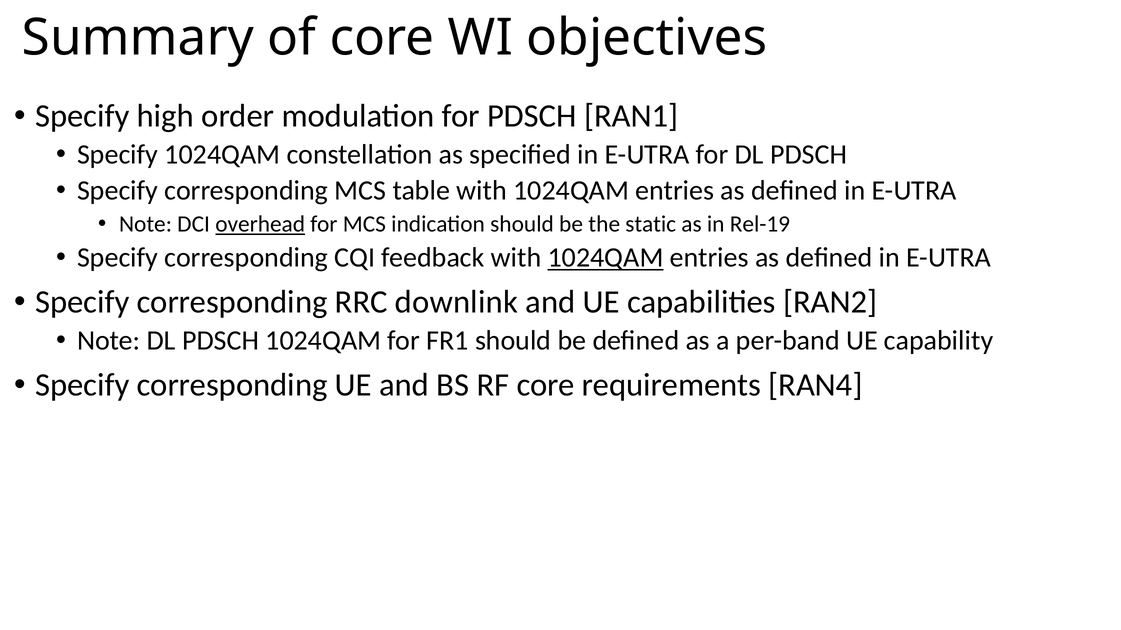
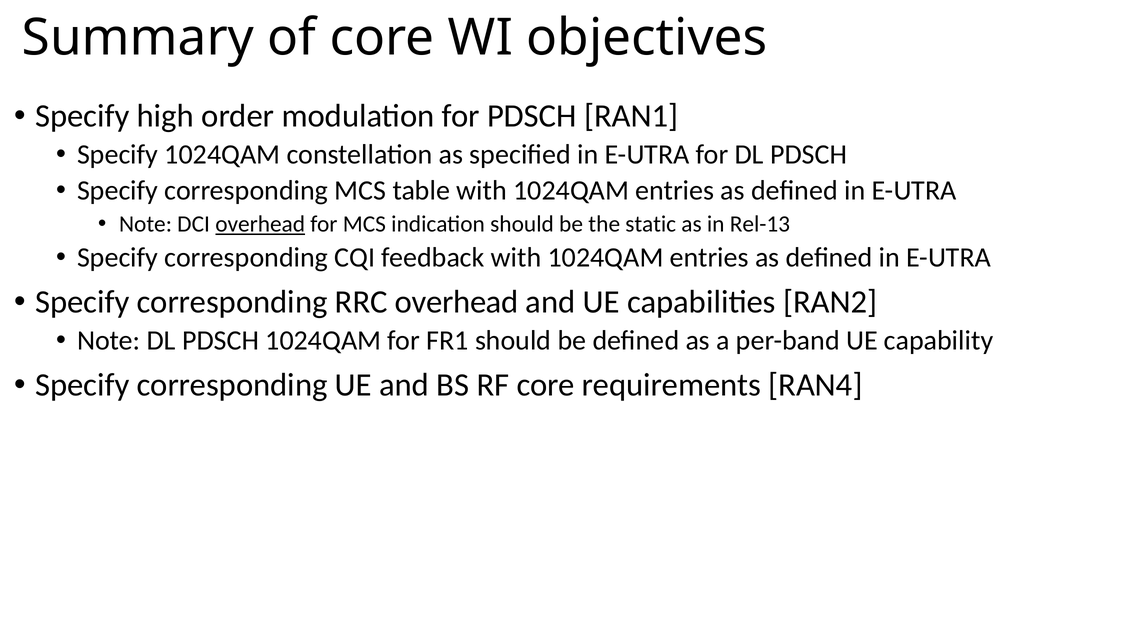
Rel-19: Rel-19 -> Rel-13
1024QAM at (606, 258) underline: present -> none
RRC downlink: downlink -> overhead
